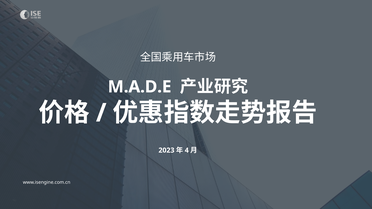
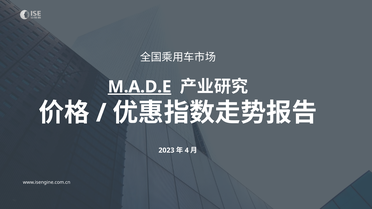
M.A.D.E underline: none -> present
